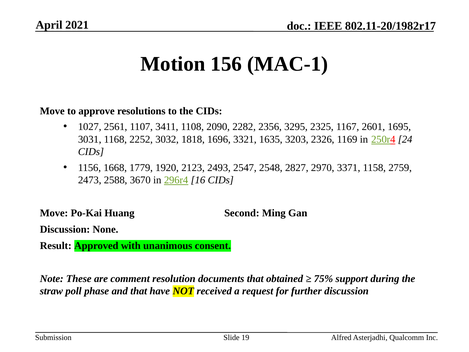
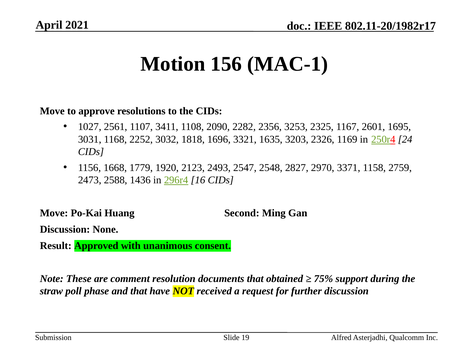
3295: 3295 -> 3253
3670: 3670 -> 1436
